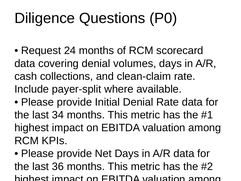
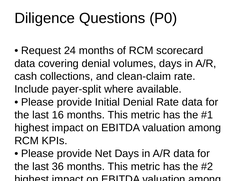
34: 34 -> 16
